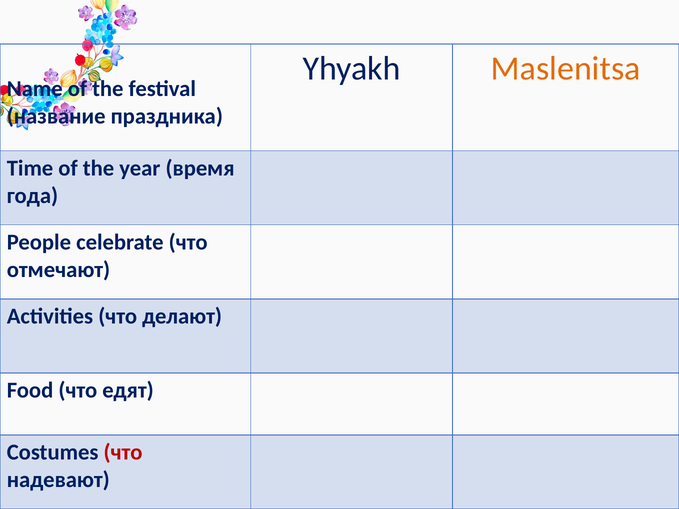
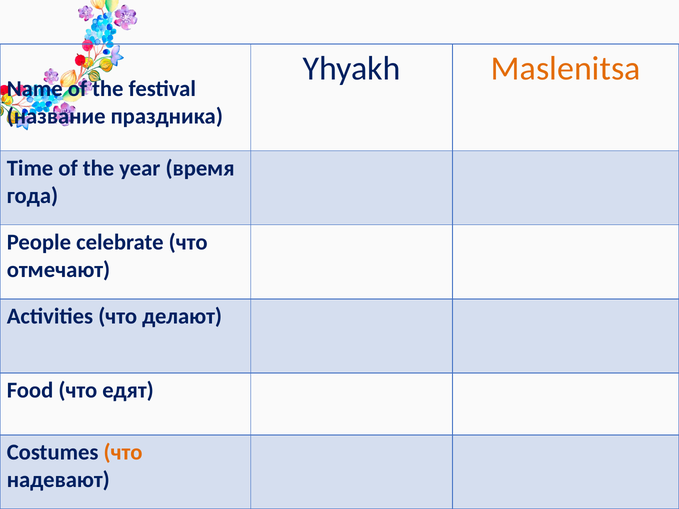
что at (123, 453) colour: red -> orange
